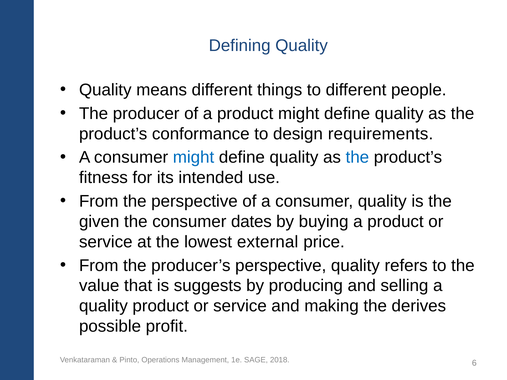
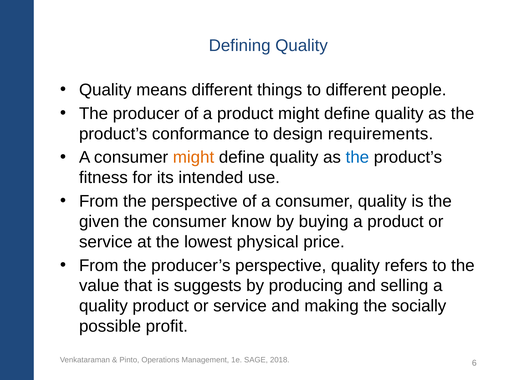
might at (194, 157) colour: blue -> orange
dates: dates -> know
external: external -> physical
derives: derives -> socially
